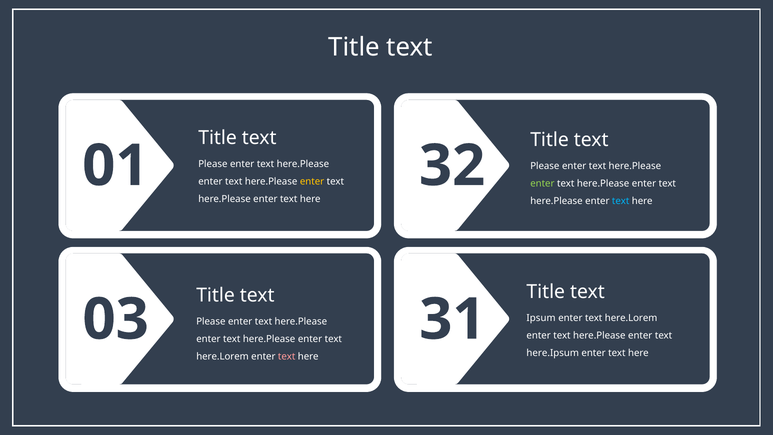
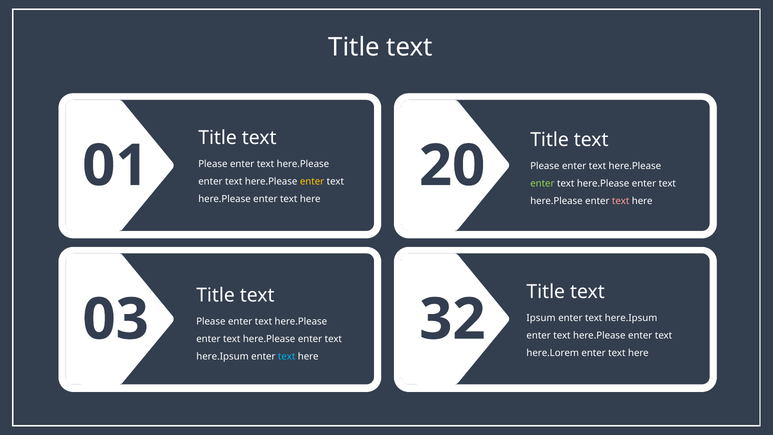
32: 32 -> 20
text at (621, 201) colour: light blue -> pink
31: 31 -> 32
here.Lorem at (631, 318): here.Lorem -> here.Ipsum
here.Ipsum: here.Ipsum -> here.Lorem
here.Lorem at (223, 356): here.Lorem -> here.Ipsum
text at (287, 356) colour: pink -> light blue
